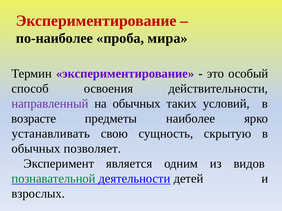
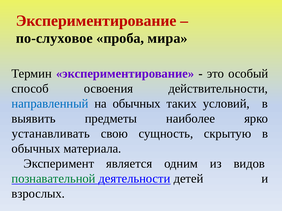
по-наиболее: по-наиболее -> по-слуховое
направленный colour: purple -> blue
возрасте: возрасте -> выявить
позволяет: позволяет -> материала
